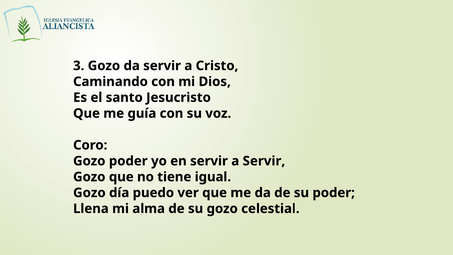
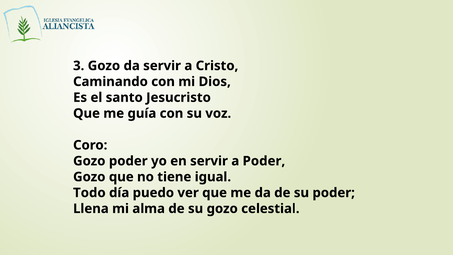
a Servir: Servir -> Poder
Gozo at (89, 193): Gozo -> Todo
